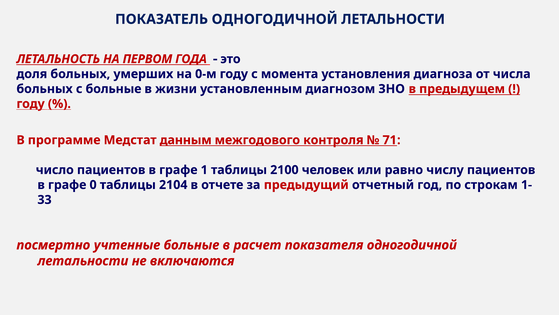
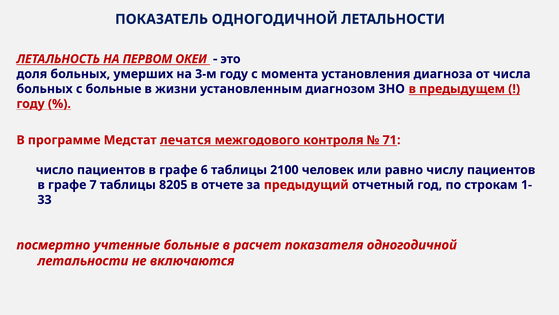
ГОДА: ГОДА -> ОКЕИ
0-м: 0-м -> 3-м
данным: данным -> лечатся
1: 1 -> 6
0: 0 -> 7
2104: 2104 -> 8205
